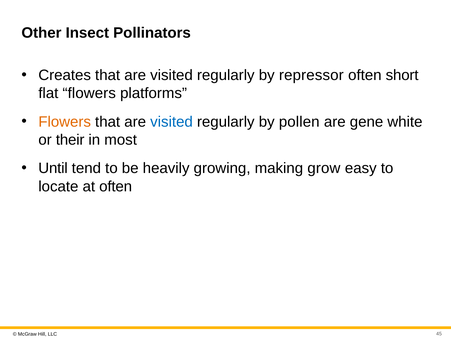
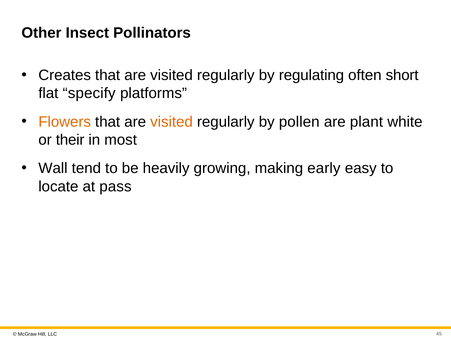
repressor: repressor -> regulating
flat flowers: flowers -> specify
visited at (172, 122) colour: blue -> orange
gene: gene -> plant
Until: Until -> Wall
grow: grow -> early
at often: often -> pass
